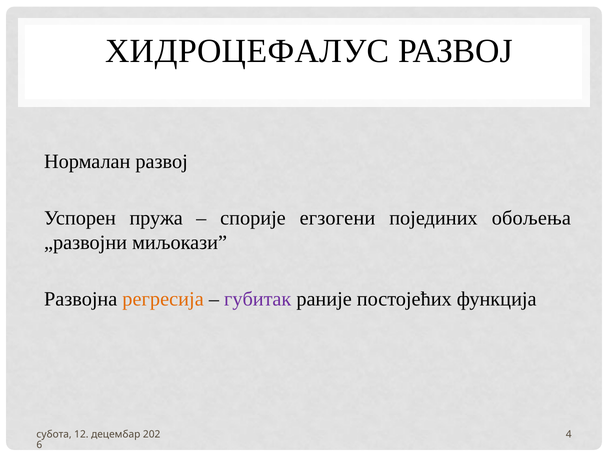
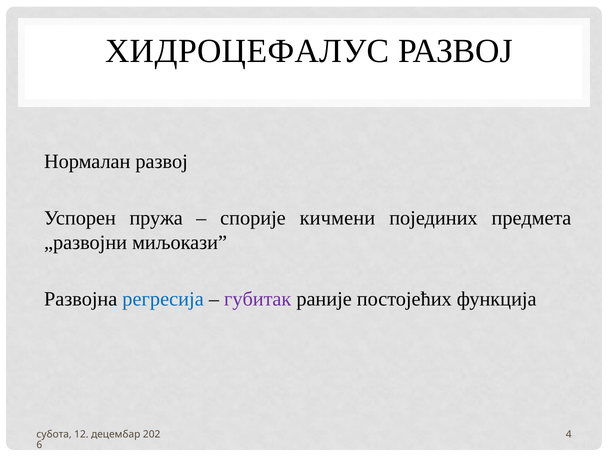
егзогени: егзогени -> кичмени
обољења: обољења -> предмета
регресија colour: orange -> blue
